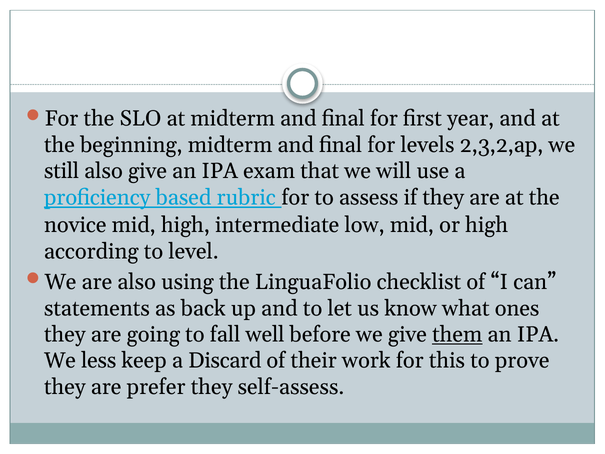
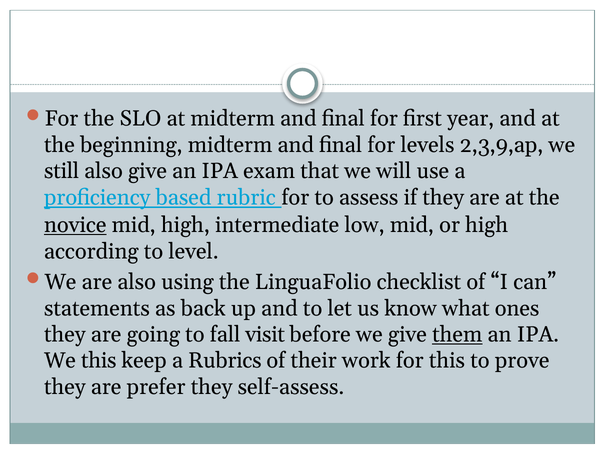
2,3,2,ap: 2,3,2,ap -> 2,3,9,ap
novice underline: none -> present
well: well -> visit
We less: less -> this
Discard: Discard -> Rubrics
